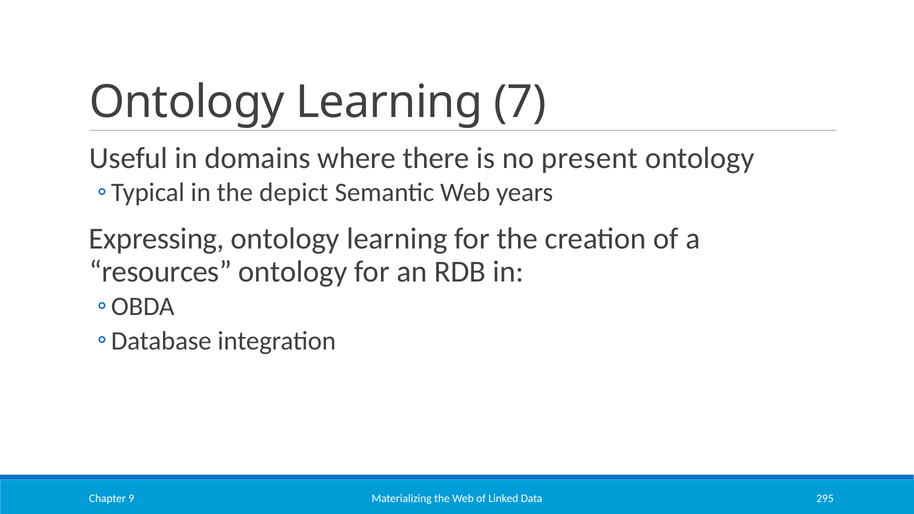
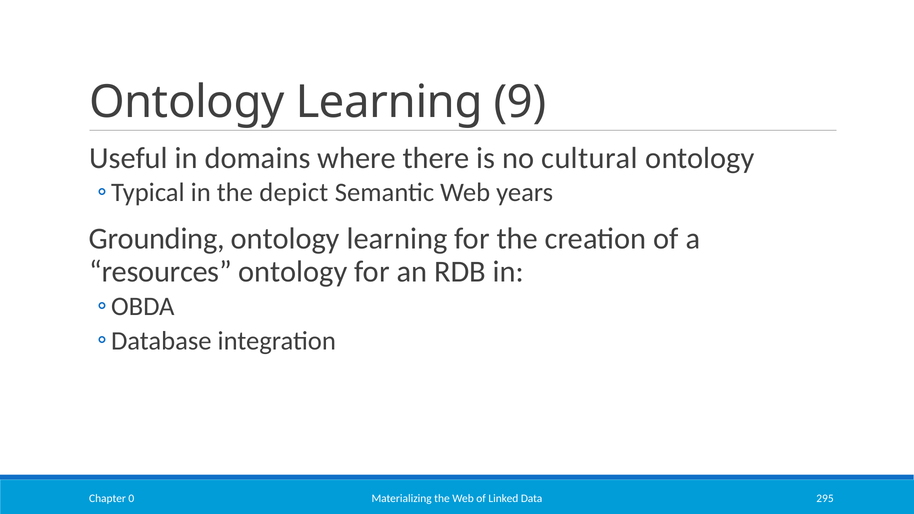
7: 7 -> 9
present: present -> cultural
Expressing: Expressing -> Grounding
9: 9 -> 0
